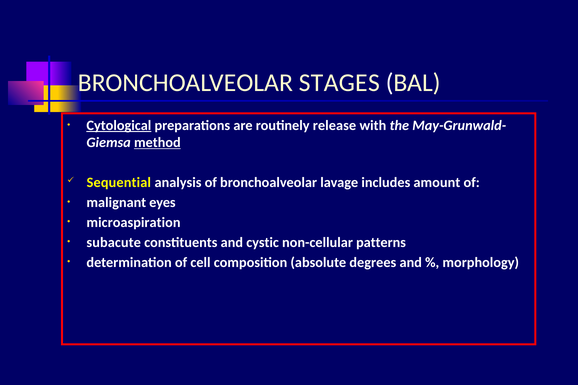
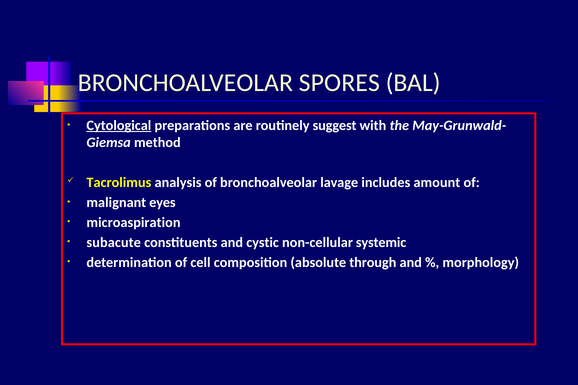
STAGES: STAGES -> SPORES
release: release -> suggest
method underline: present -> none
Sequential: Sequential -> Tacrolimus
patterns: patterns -> systemic
degrees: degrees -> through
